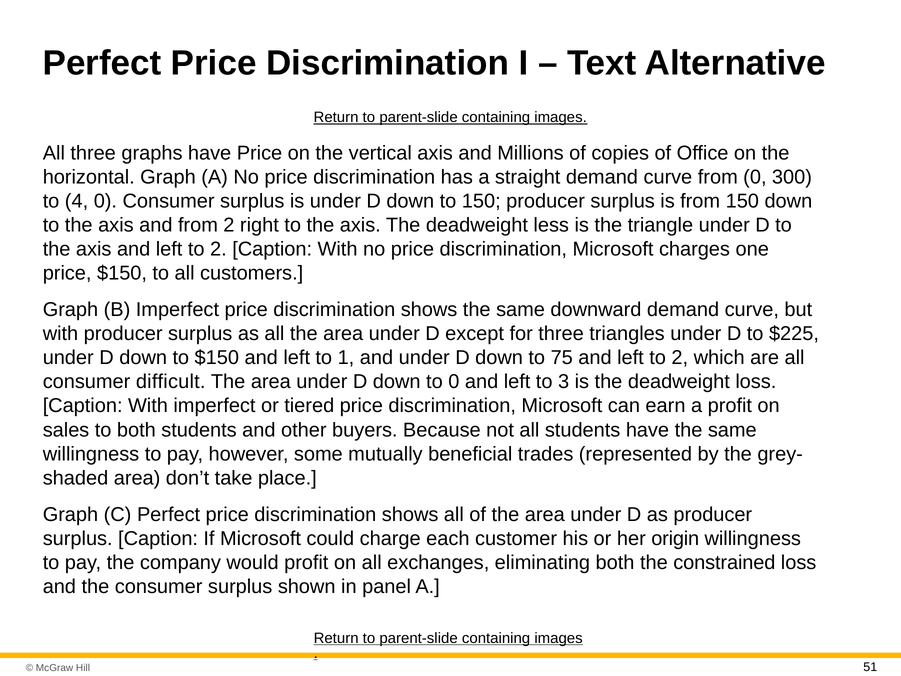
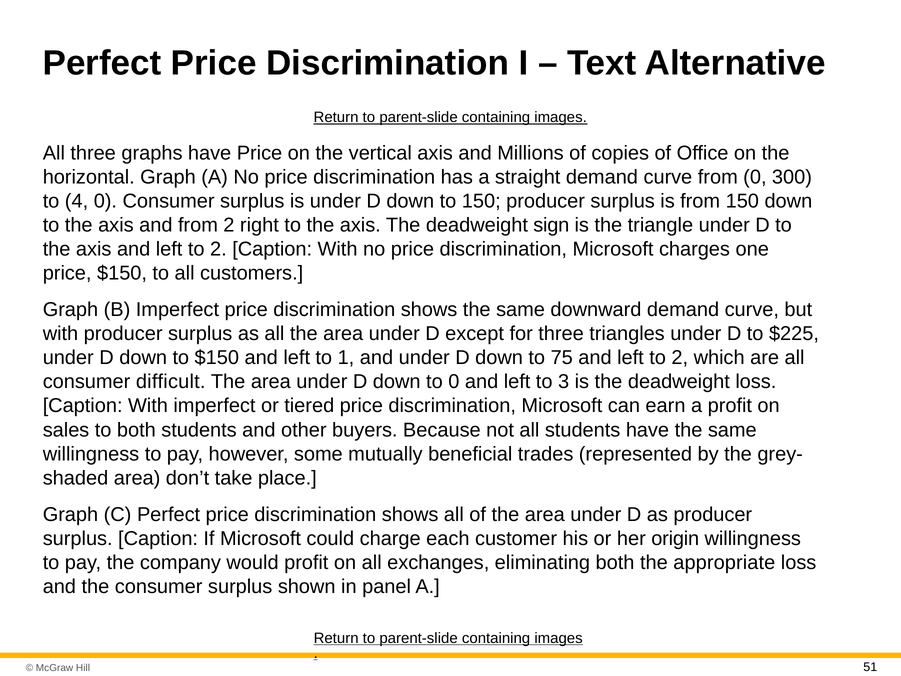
less: less -> sign
constrained: constrained -> appropriate
